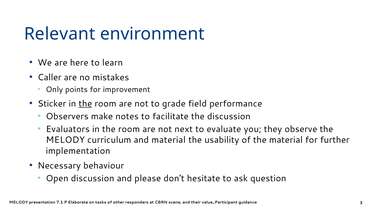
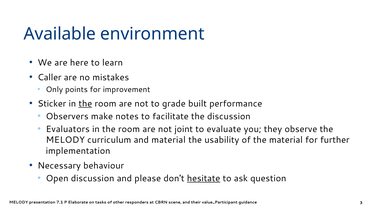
Relevant: Relevant -> Available
field: field -> built
next: next -> joint
hesitate underline: none -> present
